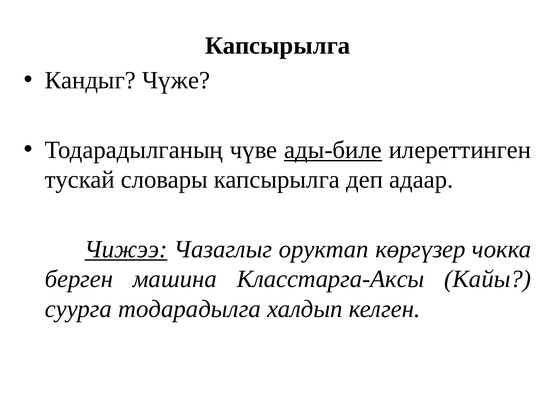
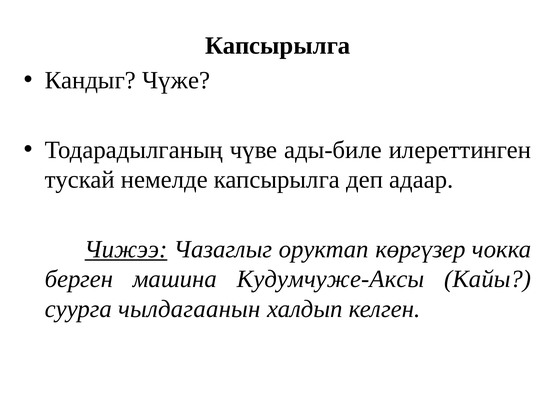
ады-биле underline: present -> none
словары: словары -> немелде
Класстарга-Аксы: Класстарга-Аксы -> Кудумчуже-Аксы
тодарадылга: тодарадылга -> чылдагаанын
